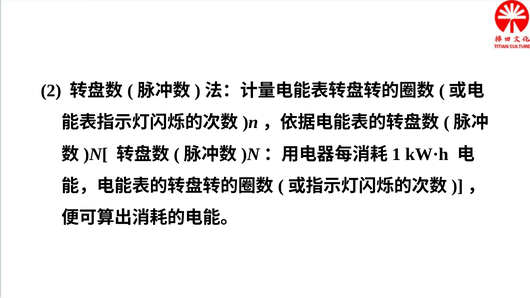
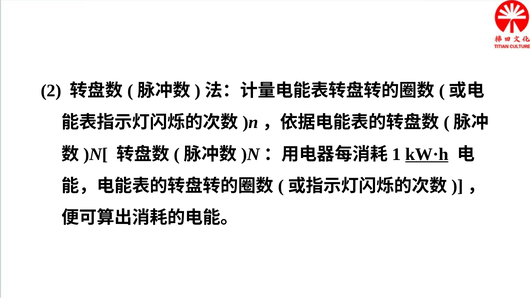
kW·h underline: none -> present
